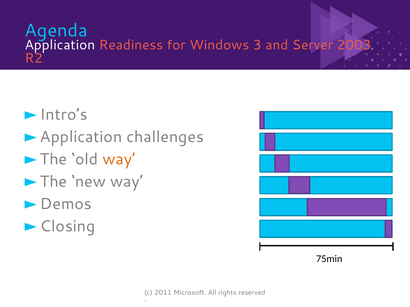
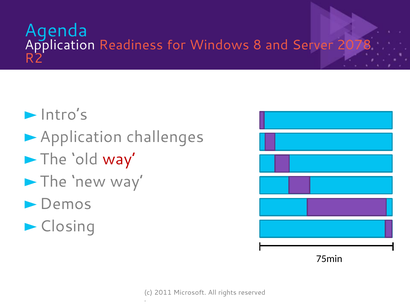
3: 3 -> 8
2003: 2003 -> 2078
way at (119, 160) colour: orange -> red
